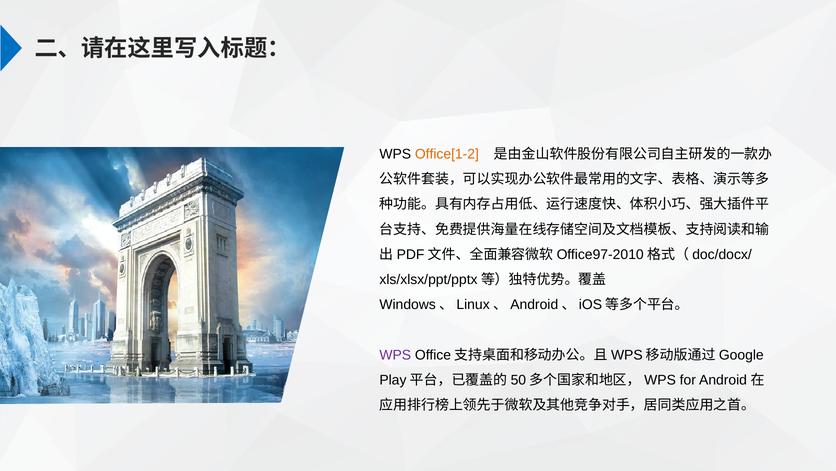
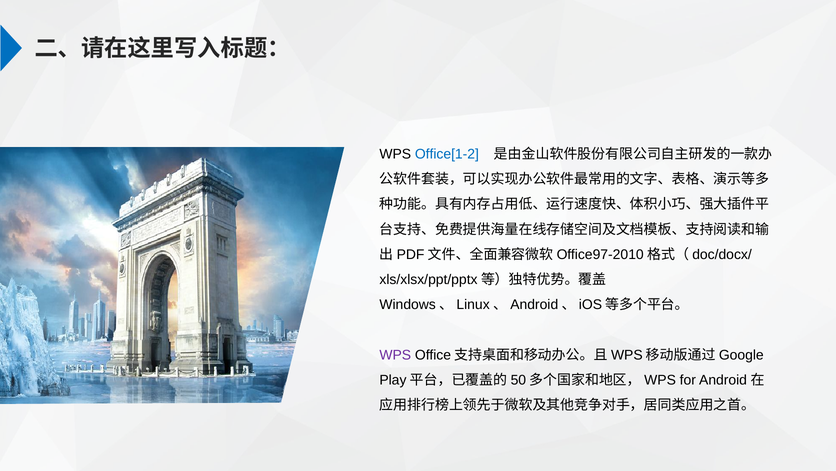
Office[1-2 colour: orange -> blue
